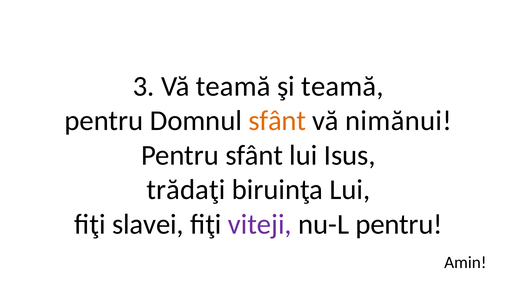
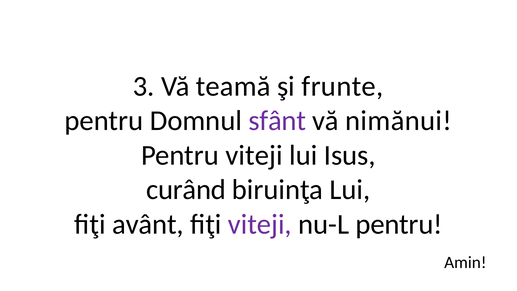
şi teamă: teamă -> frunte
sfânt at (277, 121) colour: orange -> purple
Pentru sfânt: sfânt -> viteji
trădaţi: trădaţi -> curând
slavei: slavei -> avânt
